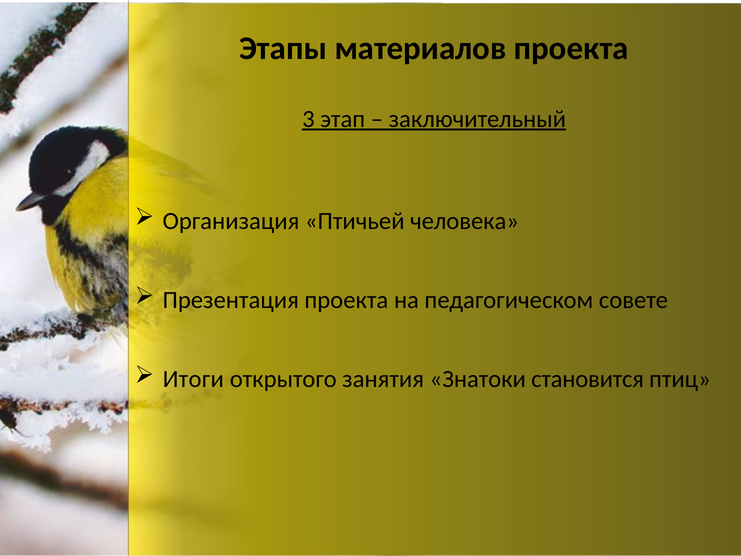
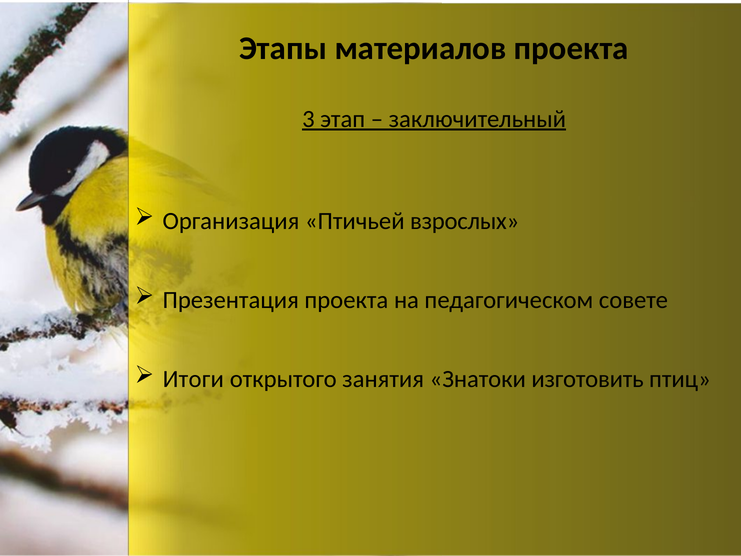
человека: человека -> взрослых
становится: становится -> изготовить
